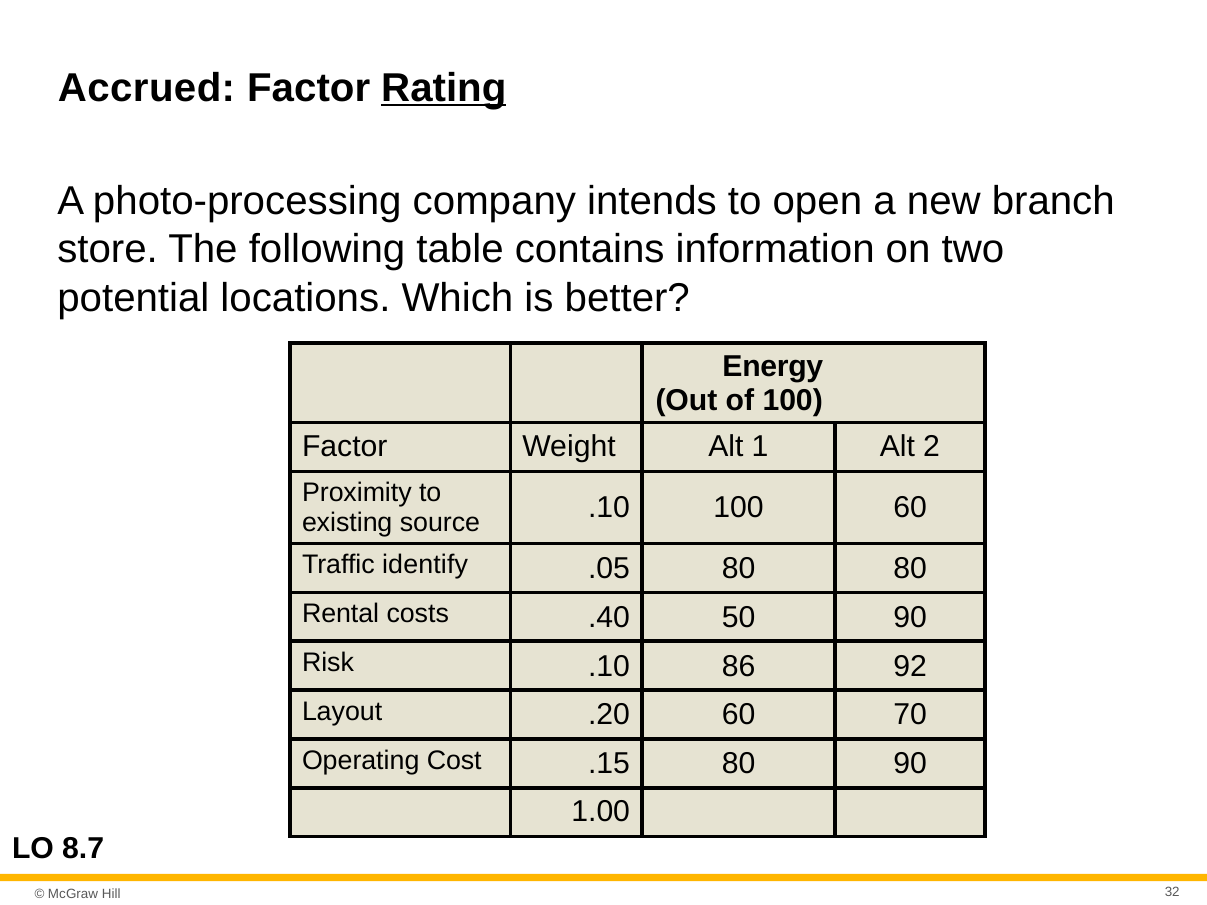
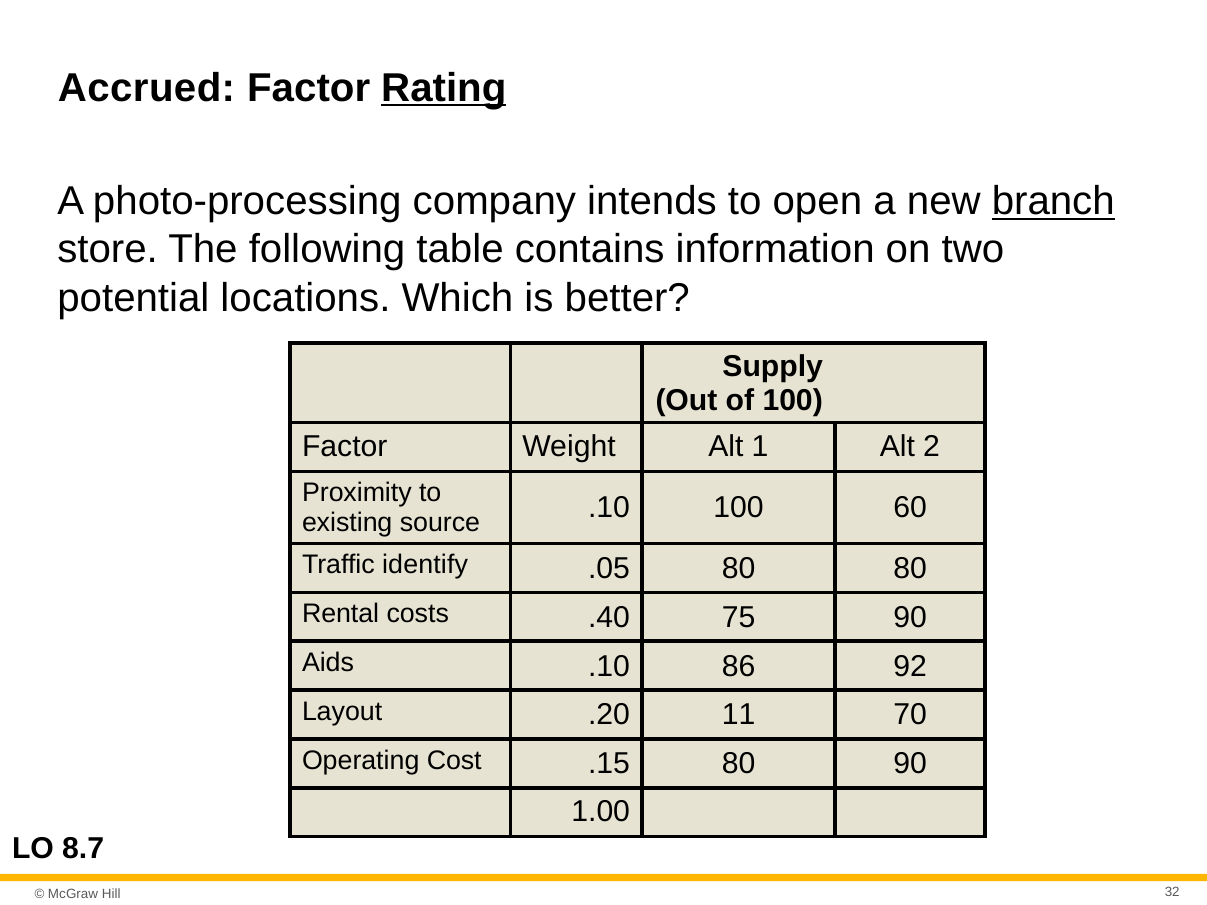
branch underline: none -> present
Energy: Energy -> Supply
50: 50 -> 75
Risk: Risk -> Aids
.20 60: 60 -> 11
